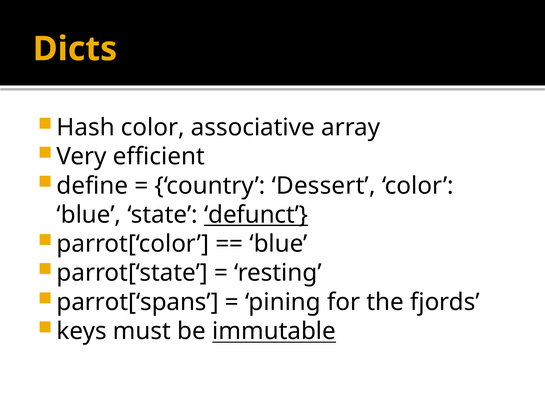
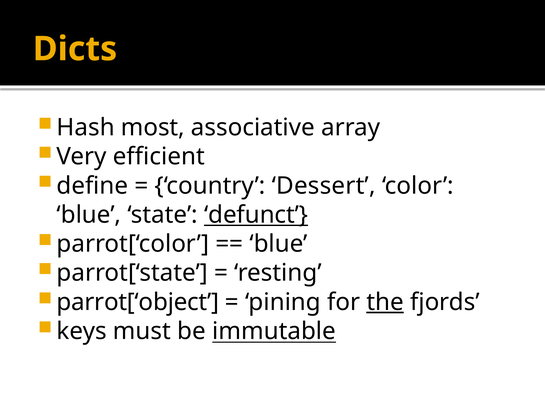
Hash color: color -> most
parrot[‘spans: parrot[‘spans -> parrot[‘object
the underline: none -> present
